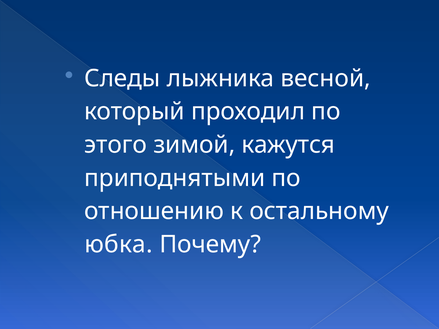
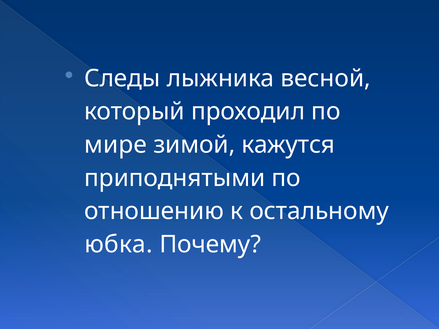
этого: этого -> мире
